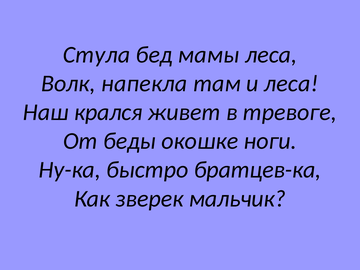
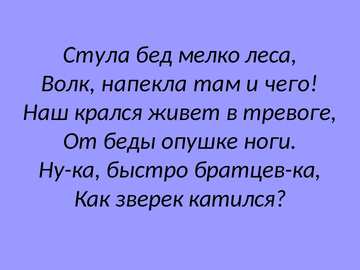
мамы: мамы -> мелко
и леса: леса -> чего
окошке: окошке -> опушке
мальчик: мальчик -> катился
